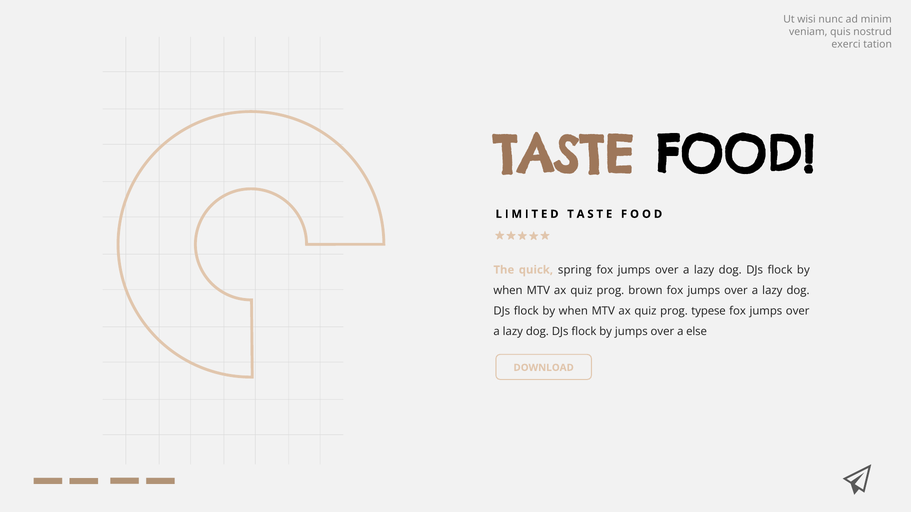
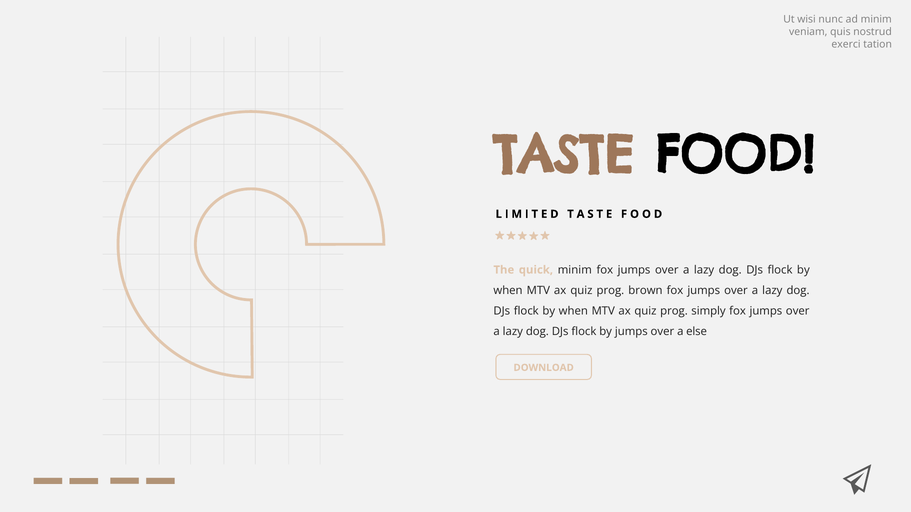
quick spring: spring -> minim
typese: typese -> simply
